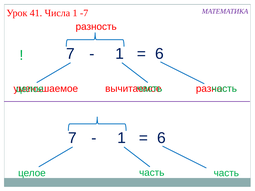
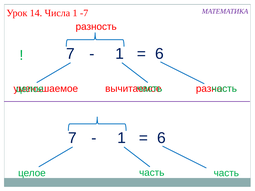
41: 41 -> 14
